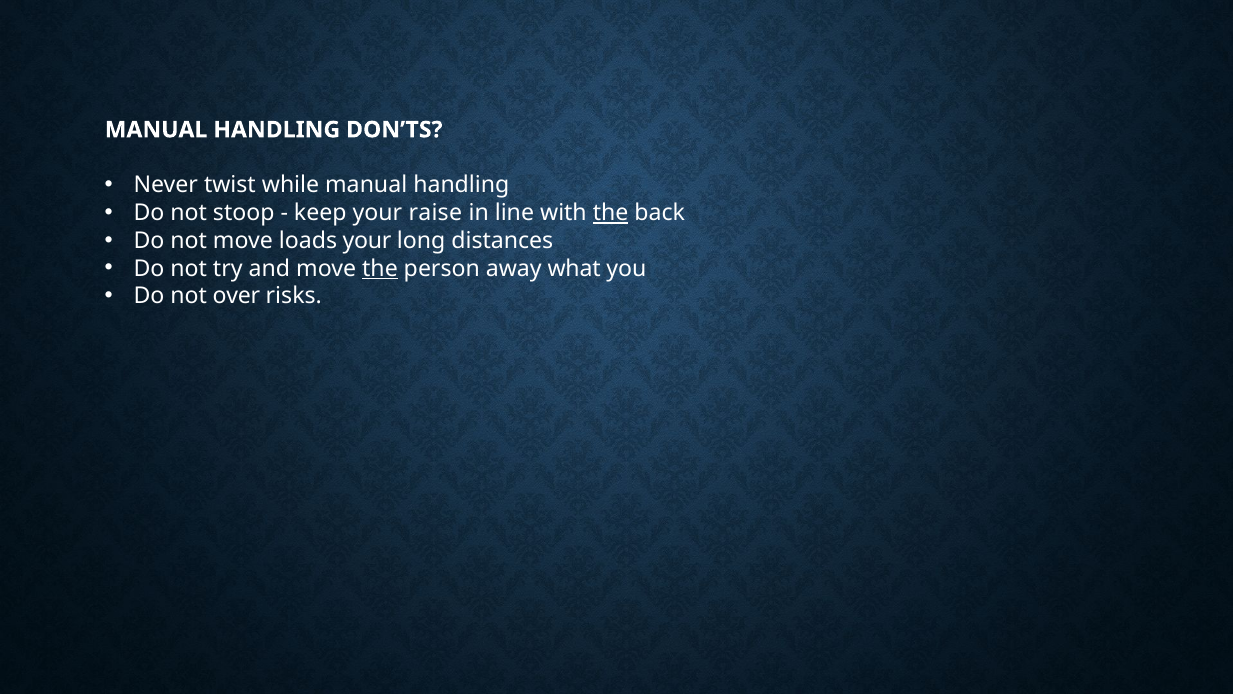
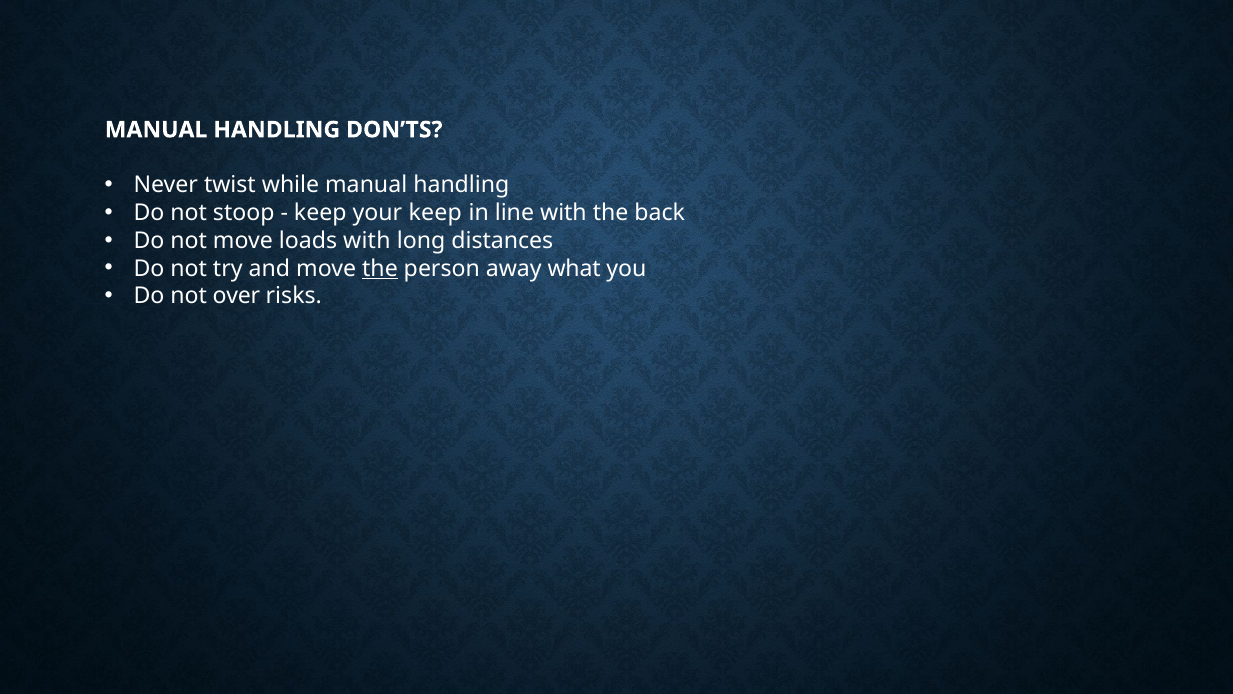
your raise: raise -> keep
the at (611, 213) underline: present -> none
loads your: your -> with
